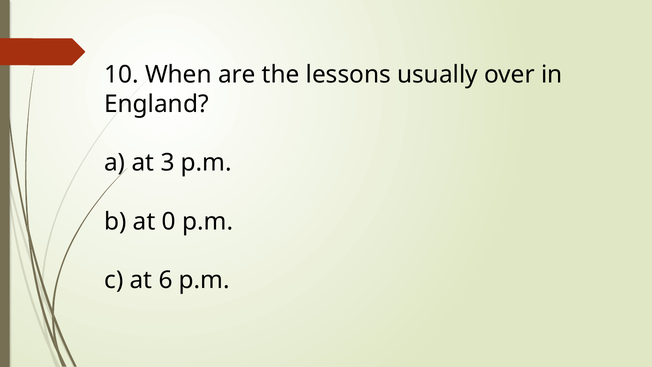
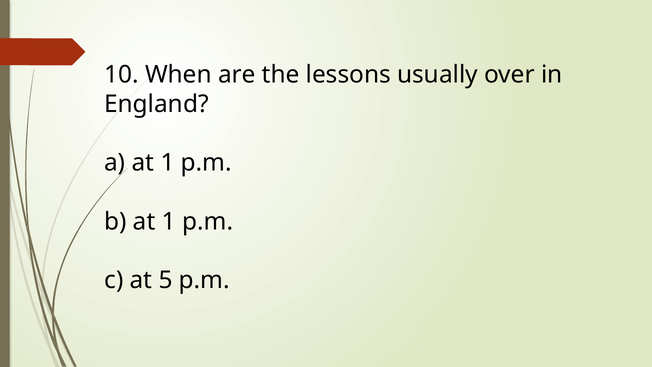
a at 3: 3 -> 1
b at 0: 0 -> 1
6: 6 -> 5
